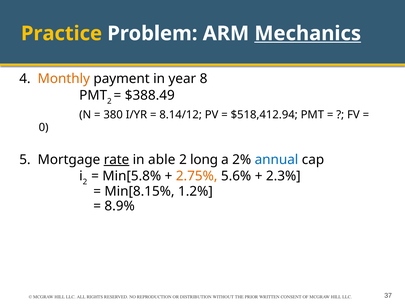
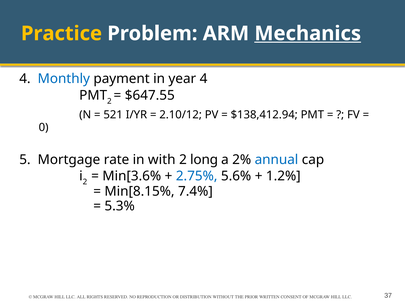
Monthly colour: orange -> blue
year 8: 8 -> 4
$388.49: $388.49 -> $647.55
380: 380 -> 521
8.14/12: 8.14/12 -> 2.10/12
$518,412.94: $518,412.94 -> $138,412.94
rate underline: present -> none
able: able -> with
Min[5.8%: Min[5.8% -> Min[3.6%
2.75% colour: orange -> blue
2.3%: 2.3% -> 1.2%
1.2%: 1.2% -> 7.4%
8.9%: 8.9% -> 5.3%
